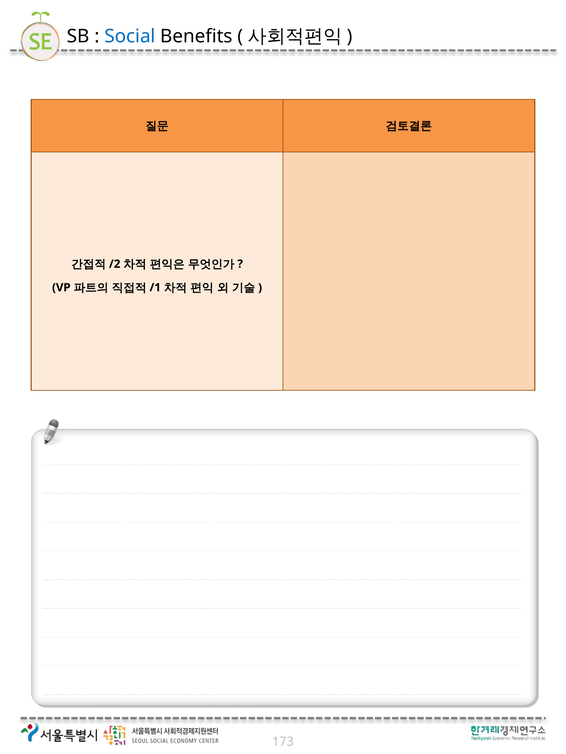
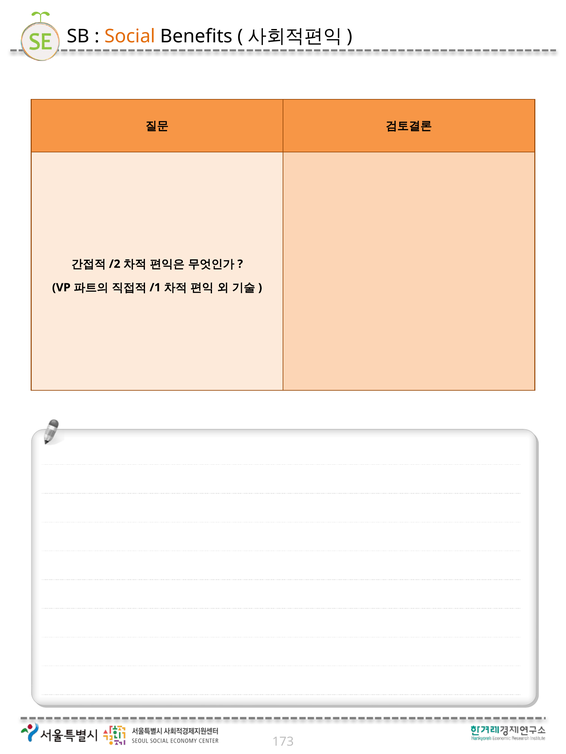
Social colour: blue -> orange
